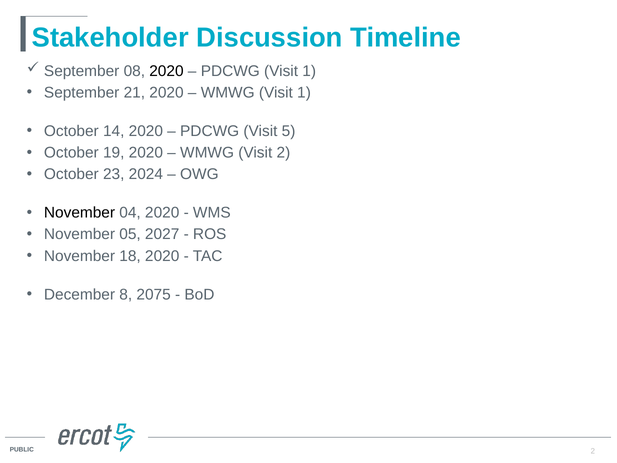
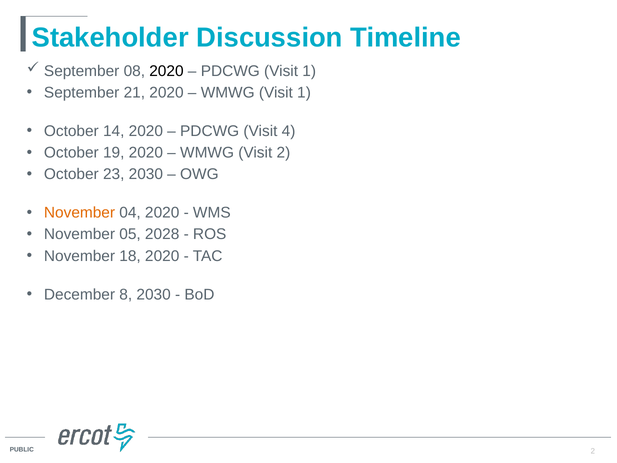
5: 5 -> 4
23 2024: 2024 -> 2030
November at (80, 213) colour: black -> orange
2027: 2027 -> 2028
8 2075: 2075 -> 2030
